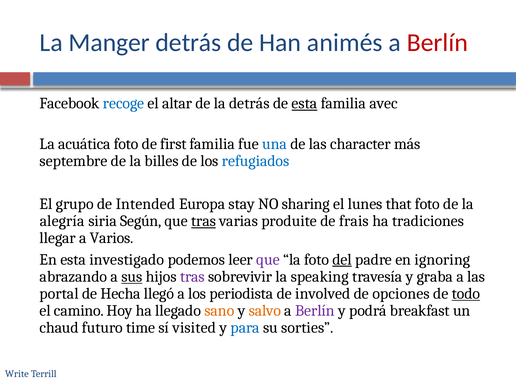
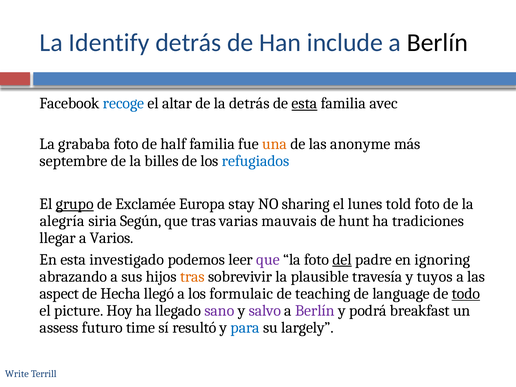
Manger: Manger -> Identify
animés: animés -> include
Berlín at (437, 43) colour: red -> black
acuática: acuática -> grababa
first: first -> half
una colour: blue -> orange
character: character -> anonyme
grupo underline: none -> present
Intended: Intended -> Exclamée
that: that -> told
tras at (204, 221) underline: present -> none
produite: produite -> mauvais
frais: frais -> hunt
sus underline: present -> none
tras at (192, 277) colour: purple -> orange
speaking: speaking -> plausible
graba: graba -> tuyos
portal: portal -> aspect
periodista: periodista -> formulaic
involved: involved -> teaching
opciones: opciones -> language
camino: camino -> picture
sano colour: orange -> purple
salvo colour: orange -> purple
chaud: chaud -> assess
visited: visited -> resultó
sorties: sorties -> largely
